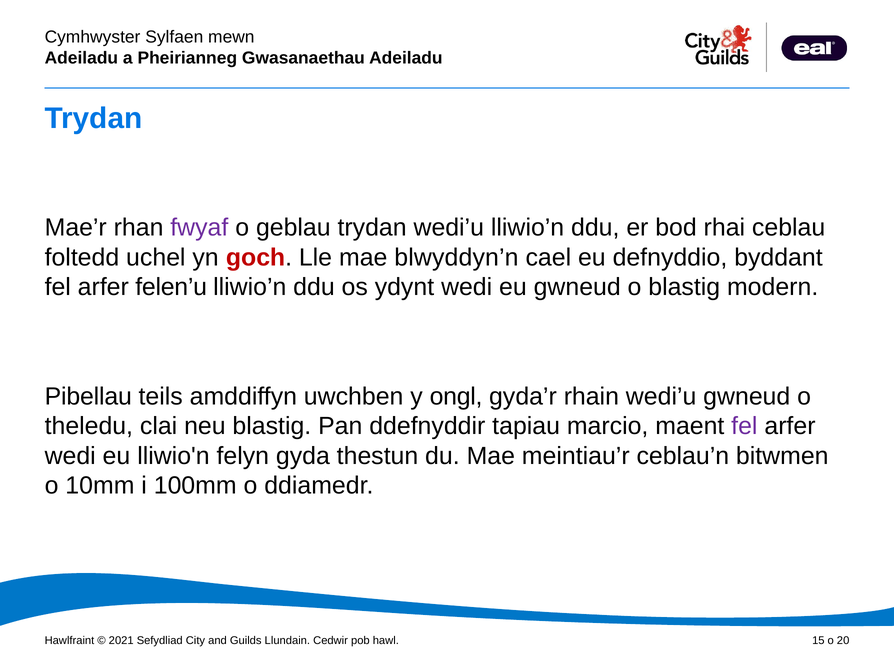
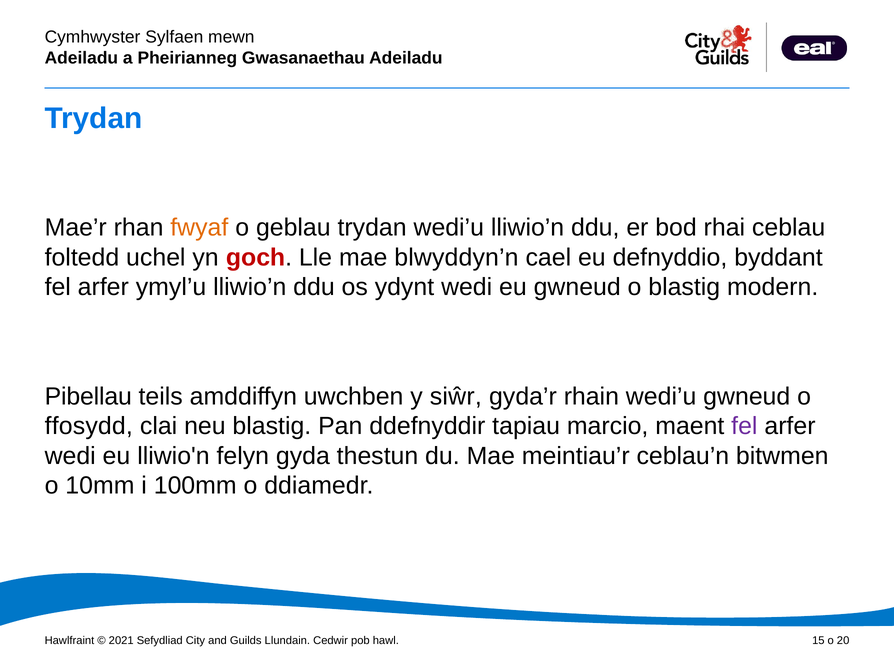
fwyaf colour: purple -> orange
felen’u: felen’u -> ymyl’u
ongl: ongl -> siŵr
theledu: theledu -> ffosydd
